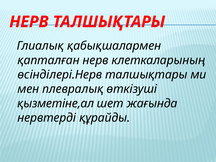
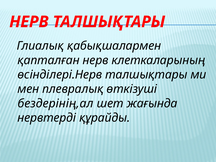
қызметіне,ал: қызметіне,ал -> бездерінің,ал
